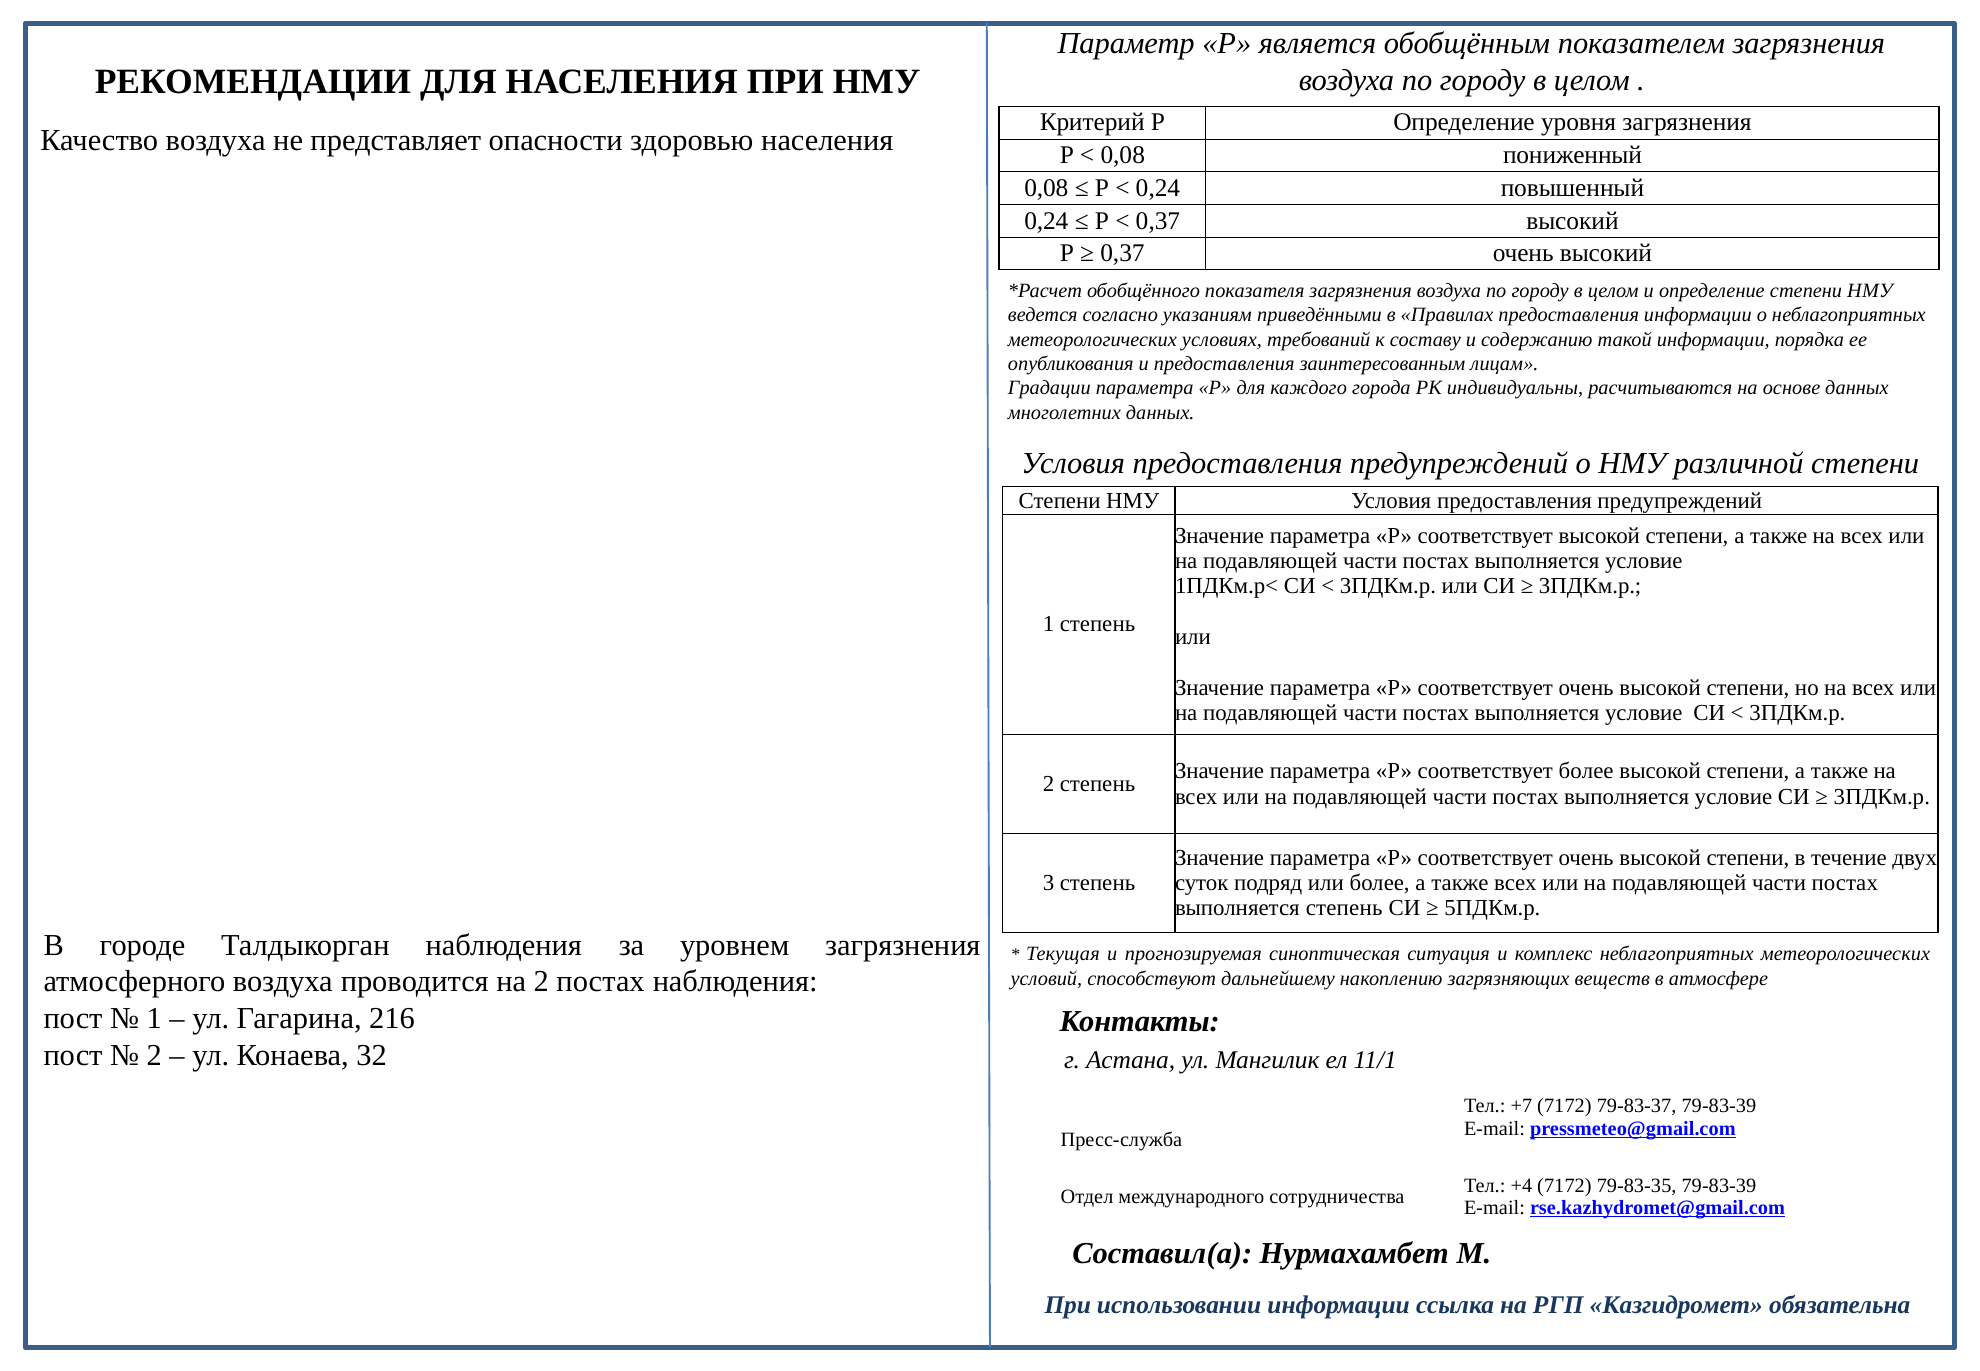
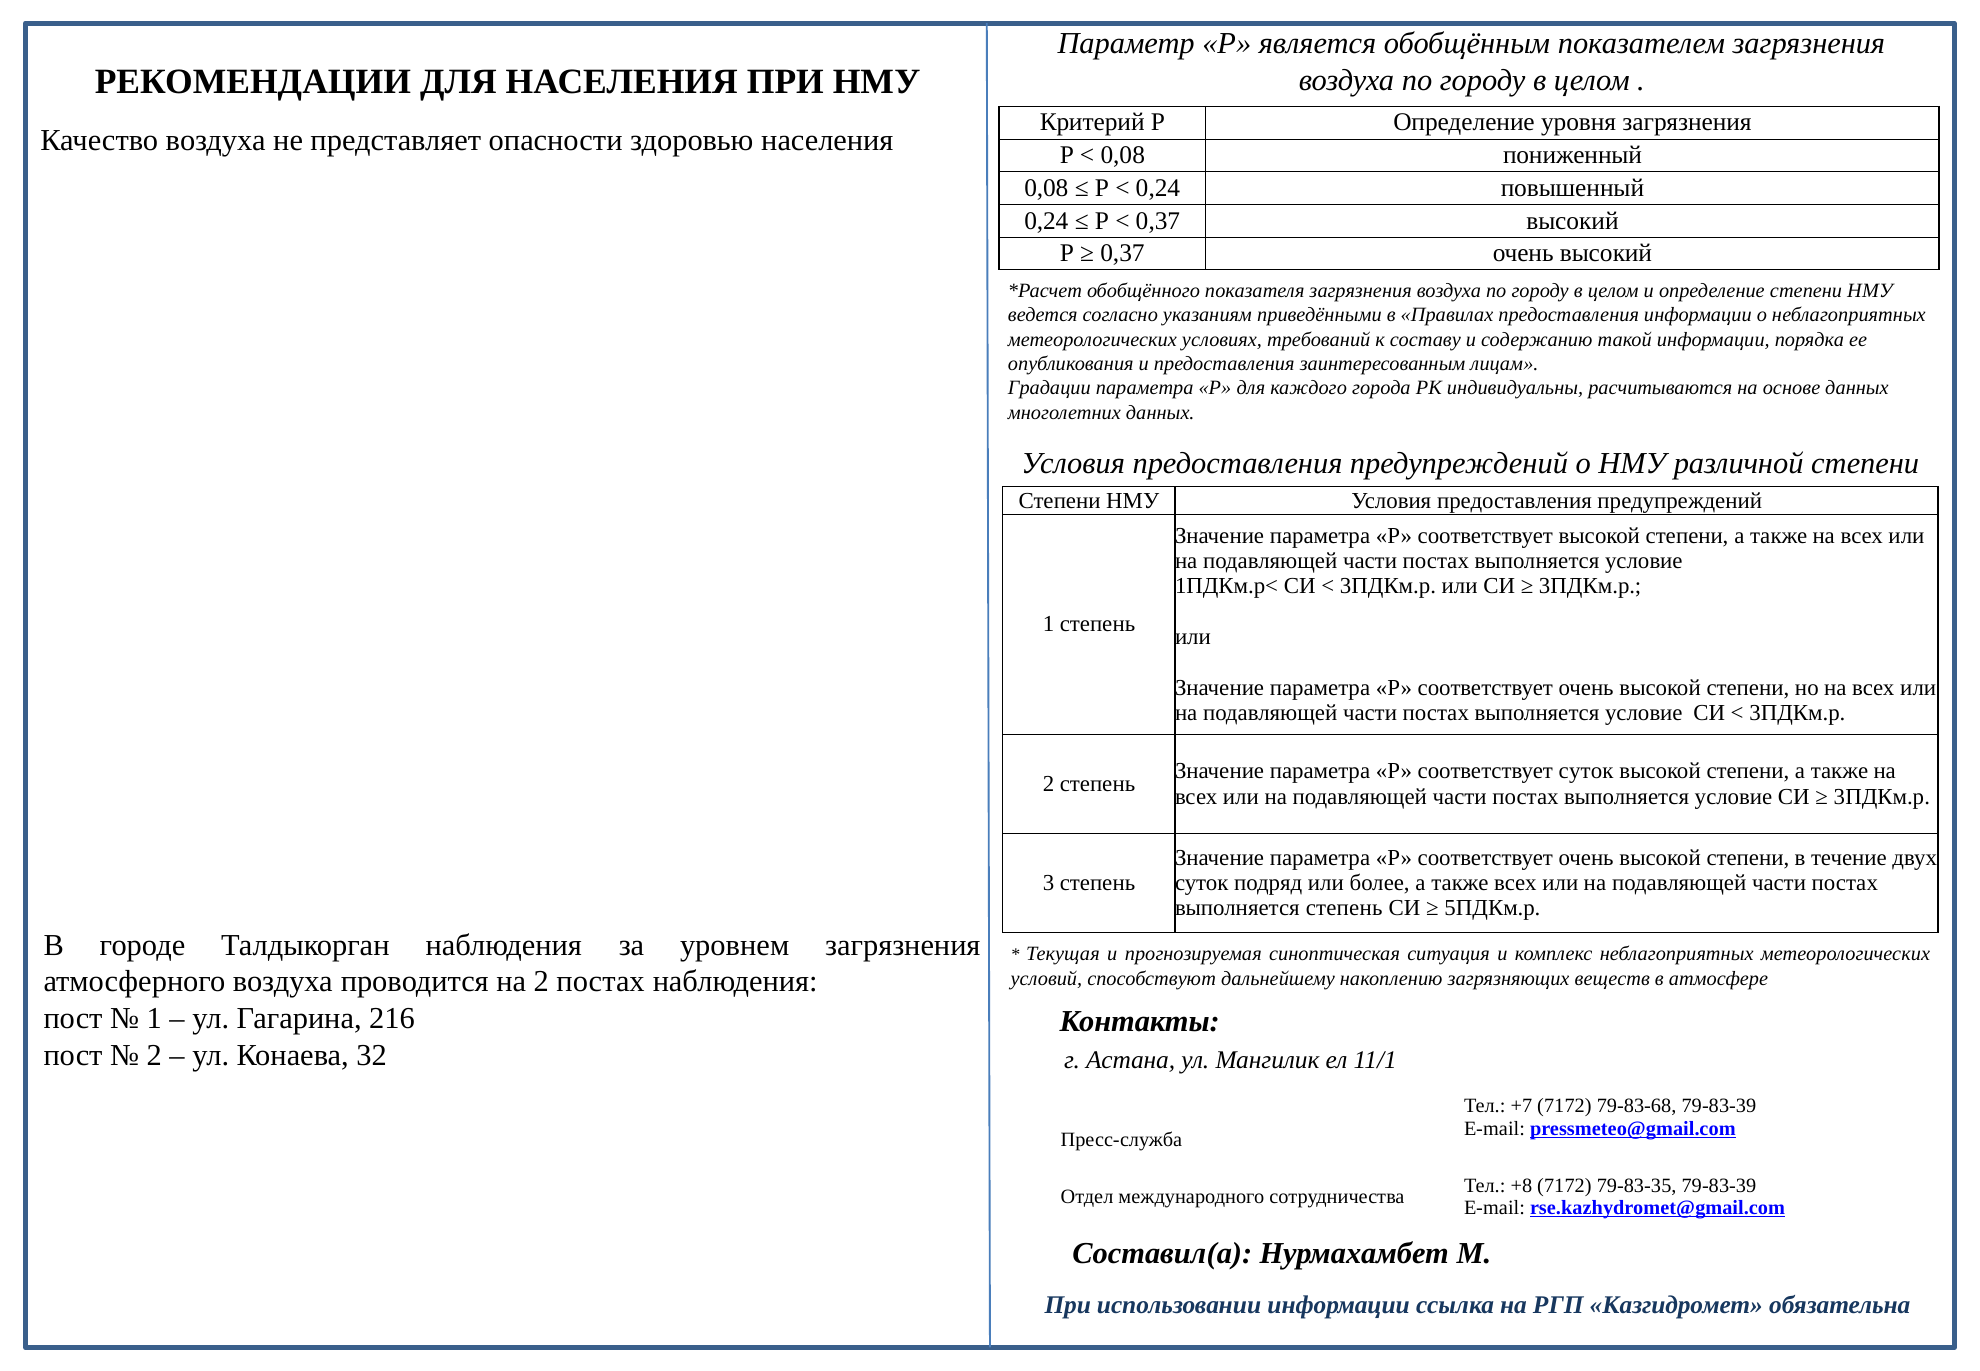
соответствует более: более -> суток
79-83-37: 79-83-37 -> 79-83-68
+4: +4 -> +8
